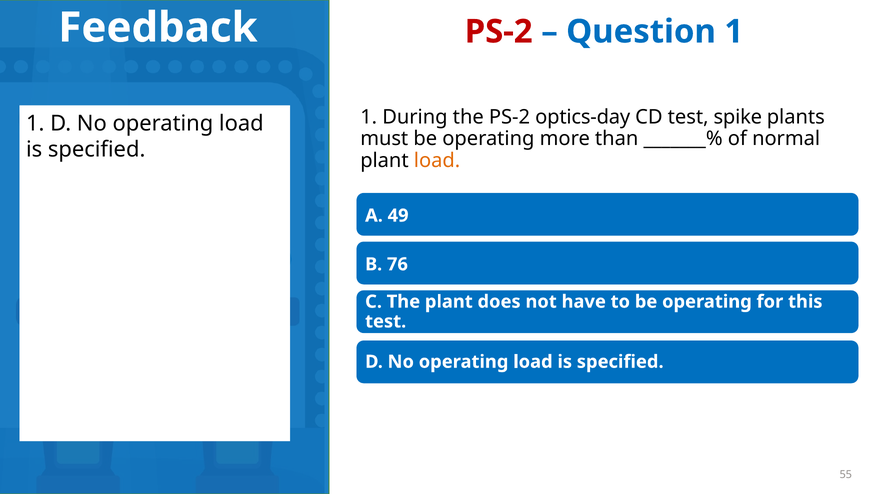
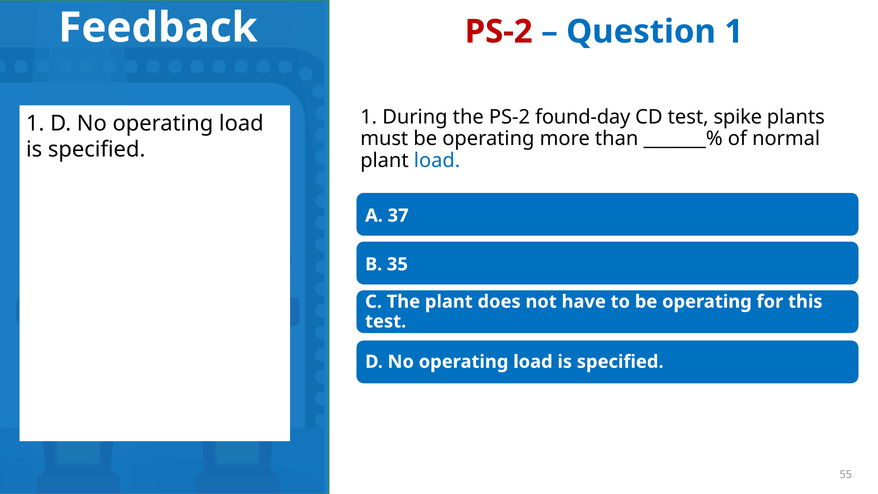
optics-day: optics-day -> found-day
load at (437, 160) colour: orange -> blue
49: 49 -> 37
76: 76 -> 35
